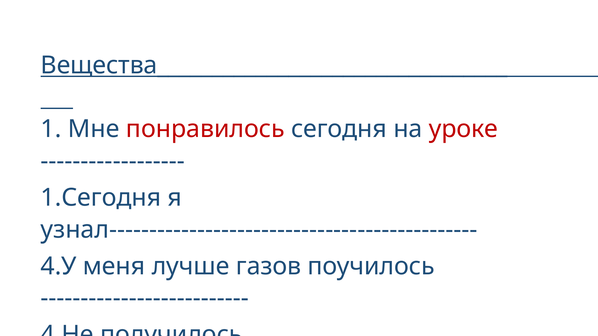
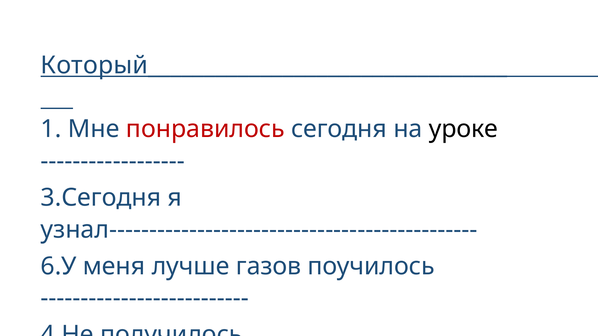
Вещества________________________________: Вещества________________________________ -> Который________________________________
уроке colour: red -> black
1.Сегодня: 1.Сегодня -> 3.Сегодня
4.У: 4.У -> 6.У
